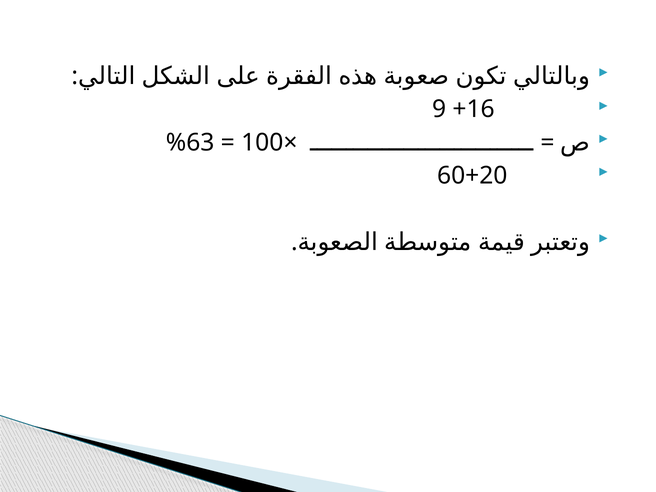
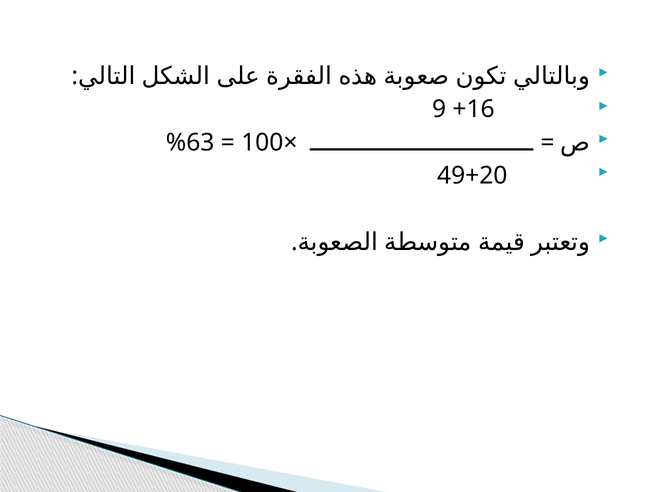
60+20: 60+20 -> 49+20
